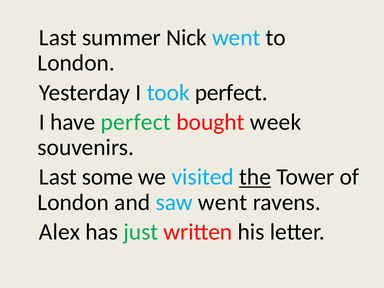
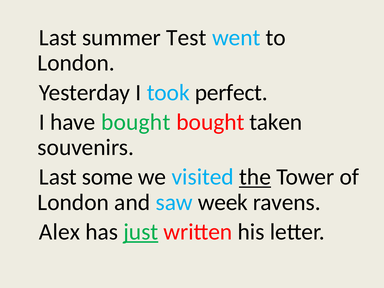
Nick: Nick -> Test
have perfect: perfect -> bought
week: week -> taken
saw went: went -> week
just underline: none -> present
